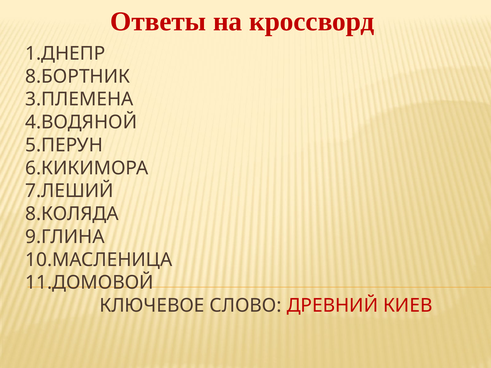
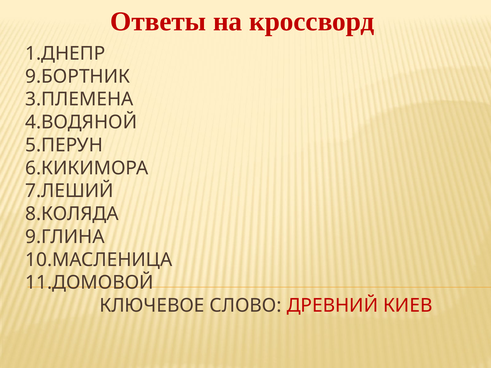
8.БОРТНИК: 8.БОРТНИК -> 9.БОРТНИК
